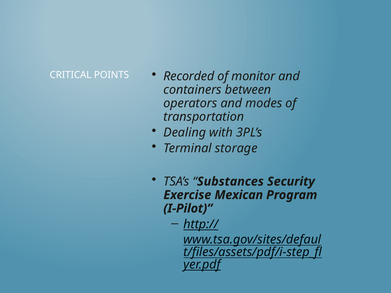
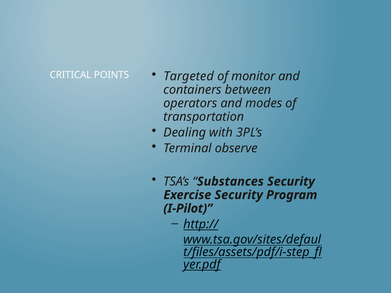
Recorded: Recorded -> Targeted
storage: storage -> observe
Exercise Mexican: Mexican -> Security
